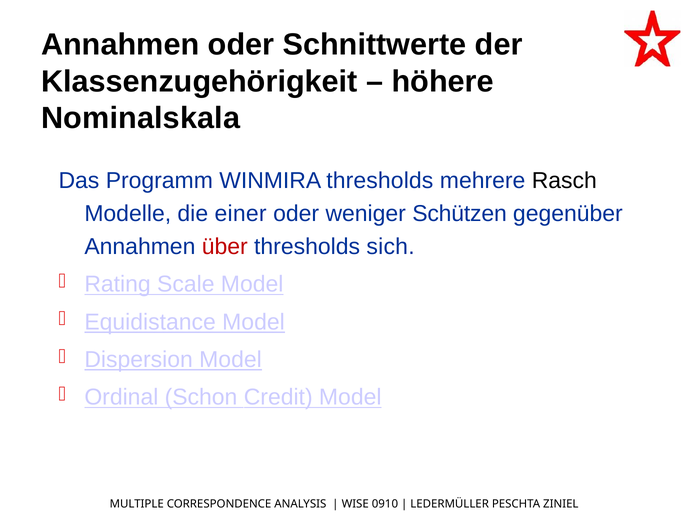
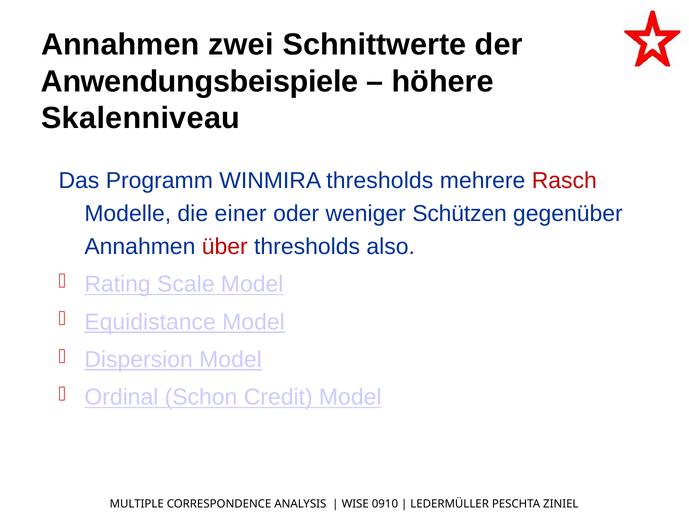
Annahmen oder: oder -> zwei
Klassenzugehörigkeit: Klassenzugehörigkeit -> Anwendungsbeispiele
Nominalskala: Nominalskala -> Skalenniveau
Rasch colour: black -> red
sich: sich -> also
